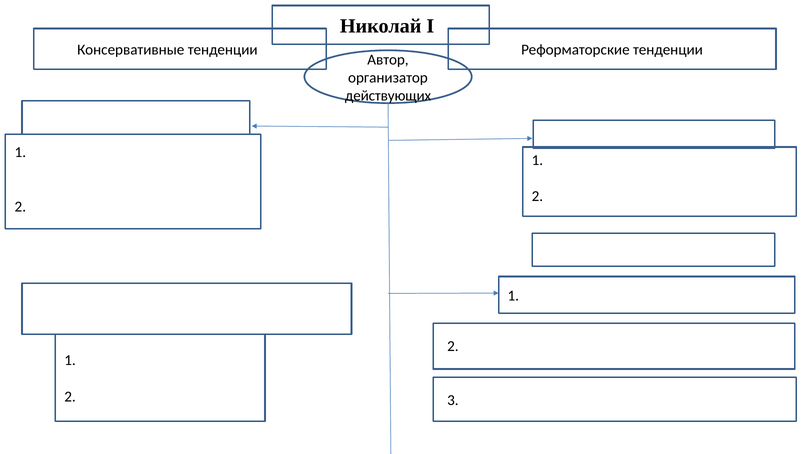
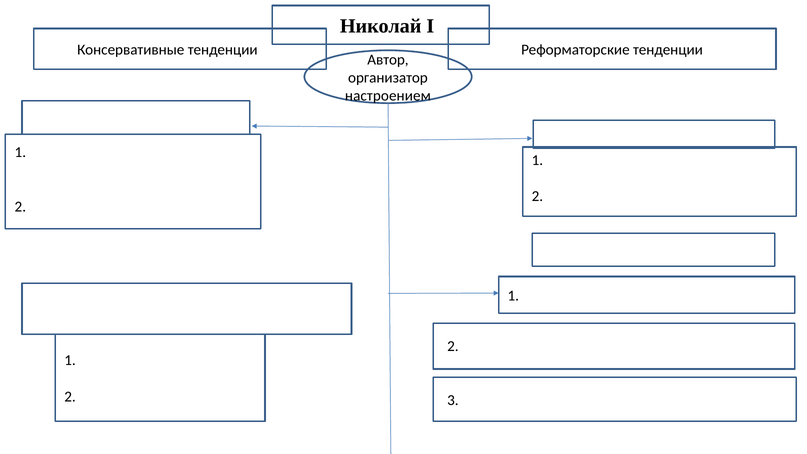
действующих: действующих -> настроением
